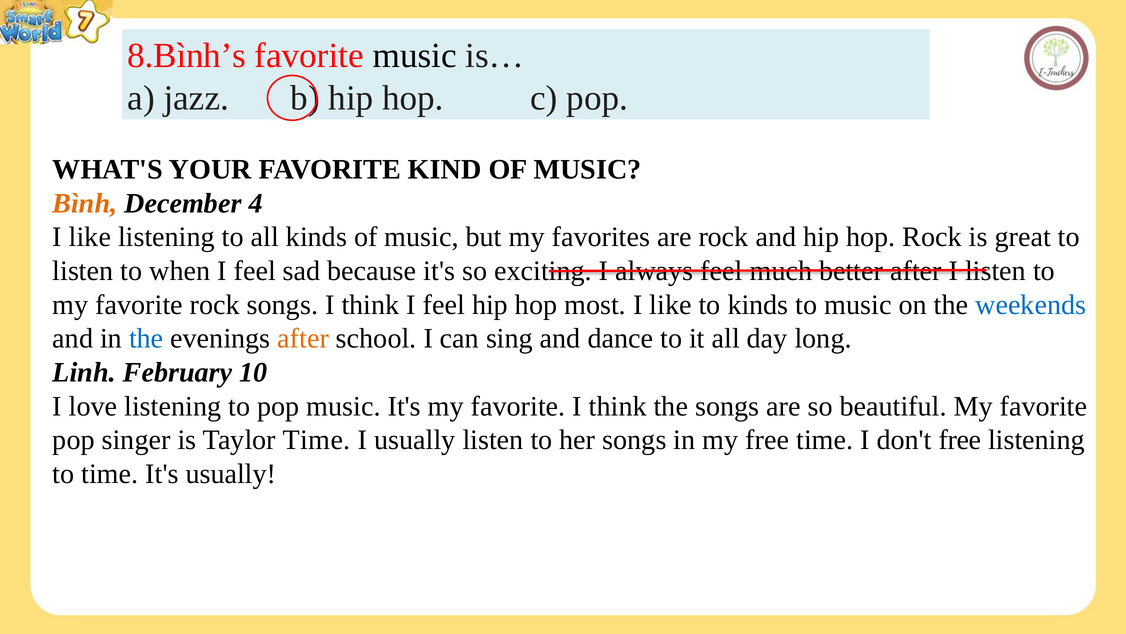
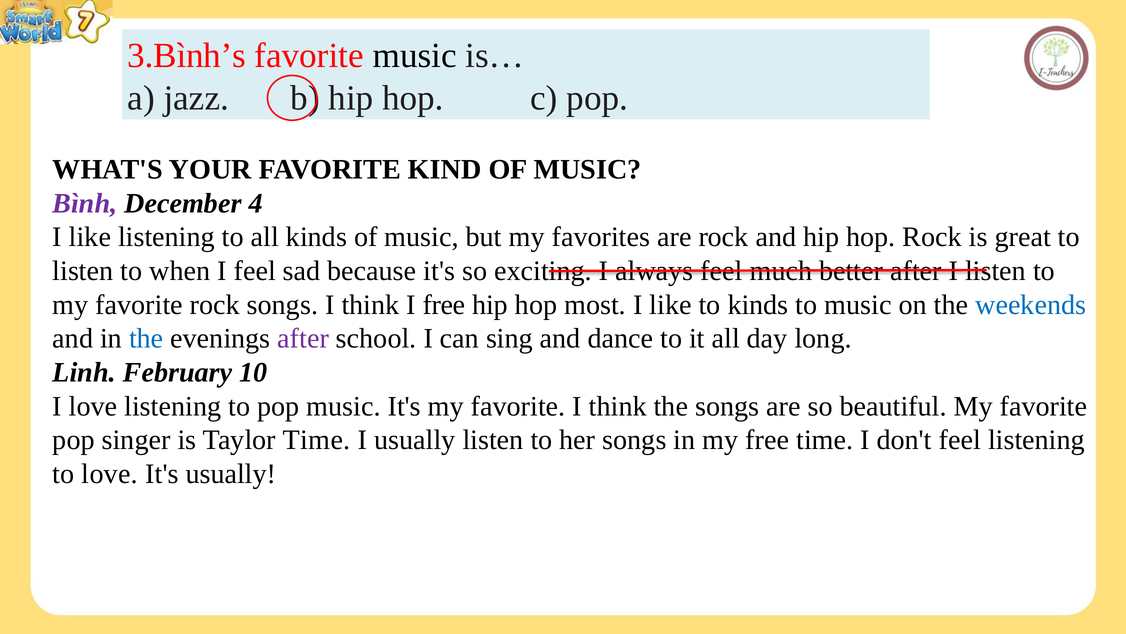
8.Bình’s: 8.Bình’s -> 3.Bình’s
Bình colour: orange -> purple
think I feel: feel -> free
after at (303, 338) colour: orange -> purple
don't free: free -> feel
to time: time -> love
